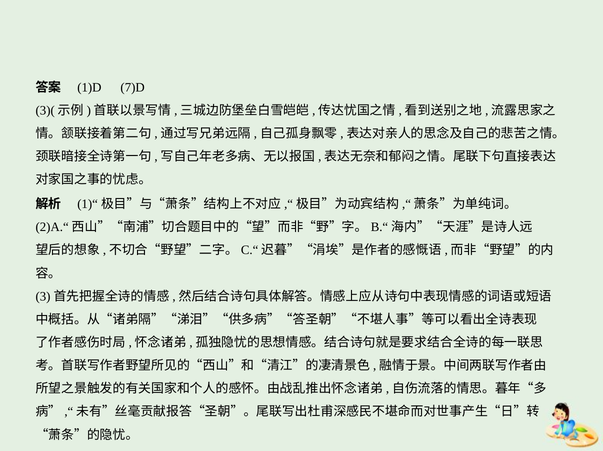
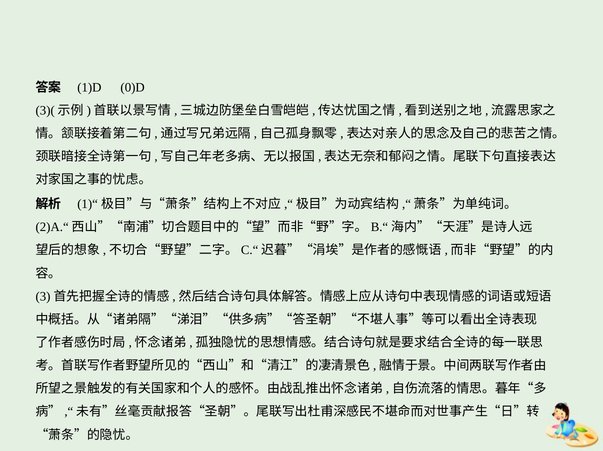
7)D: 7)D -> 0)D
